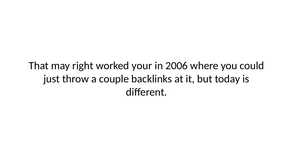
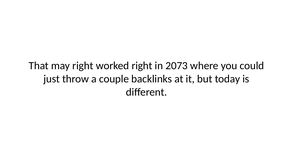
worked your: your -> right
2006: 2006 -> 2073
